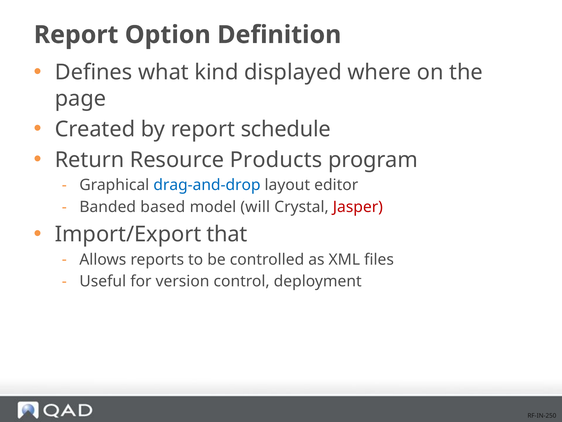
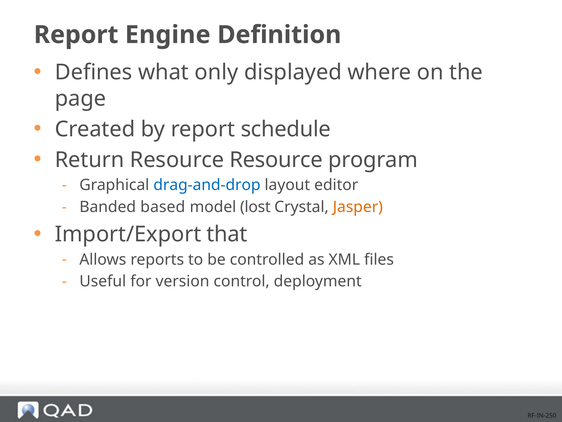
Option: Option -> Engine
kind: kind -> only
Resource Products: Products -> Resource
will: will -> lost
Jasper colour: red -> orange
